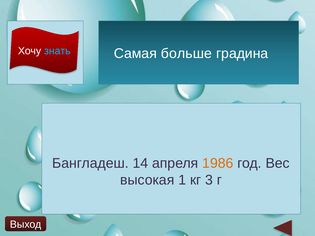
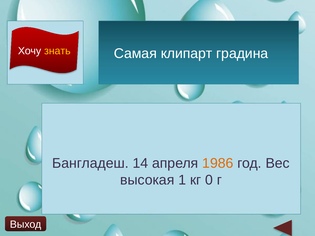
знать colour: light blue -> yellow
больше: больше -> клипарт
3: 3 -> 0
